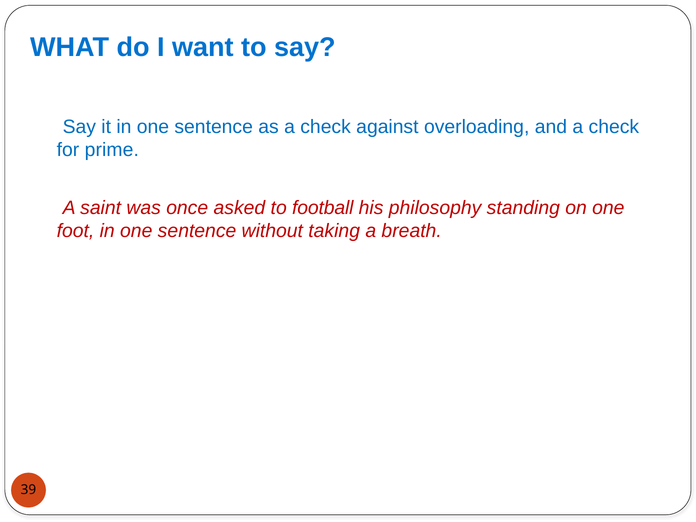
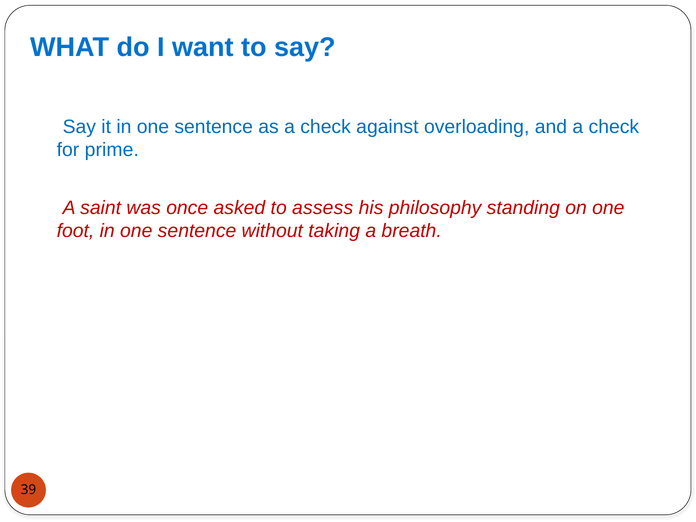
football: football -> assess
